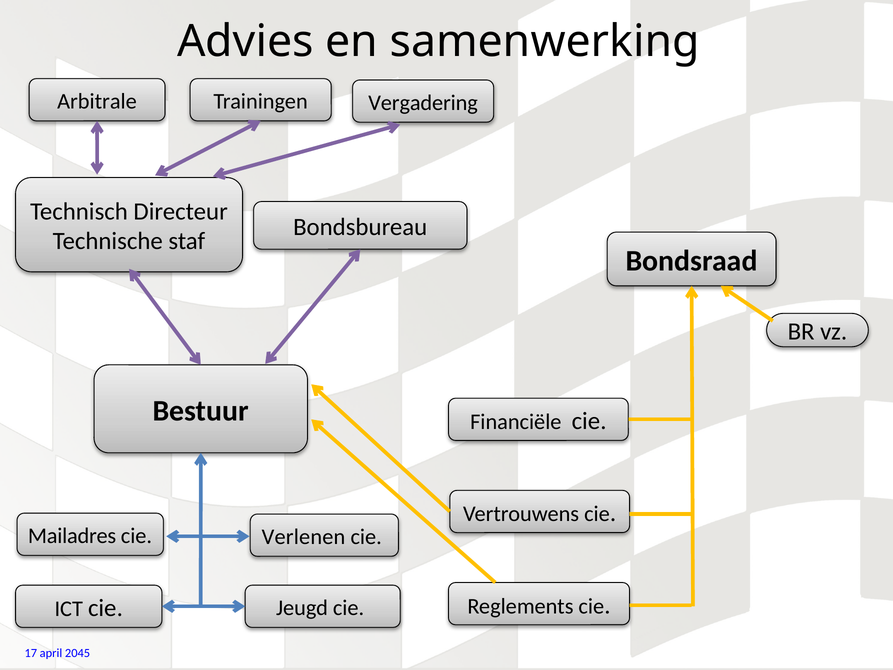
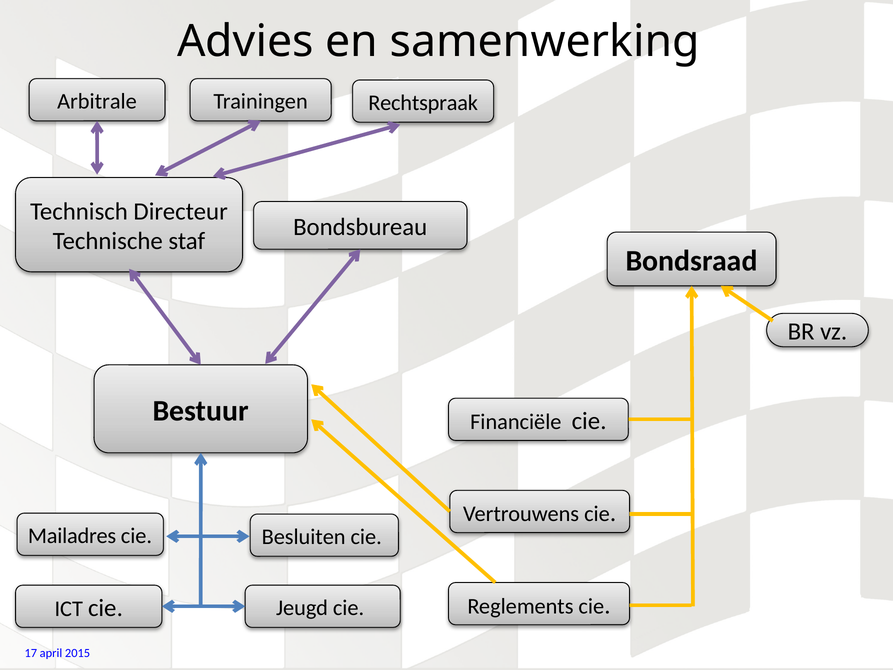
Vergadering: Vergadering -> Rechtspraak
Verlenen: Verlenen -> Besluiten
2045: 2045 -> 2015
